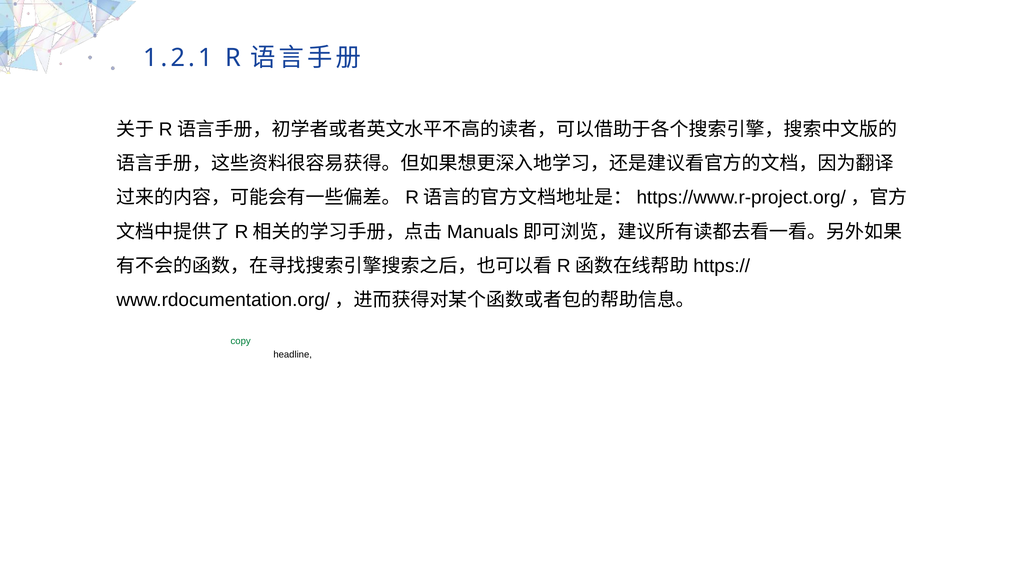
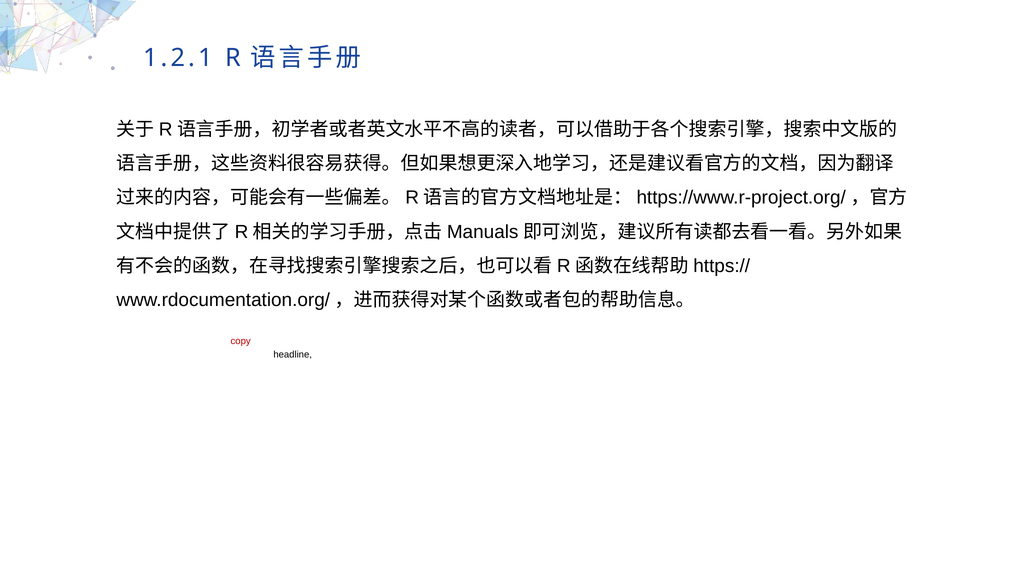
copy at (241, 341) colour: green -> red
